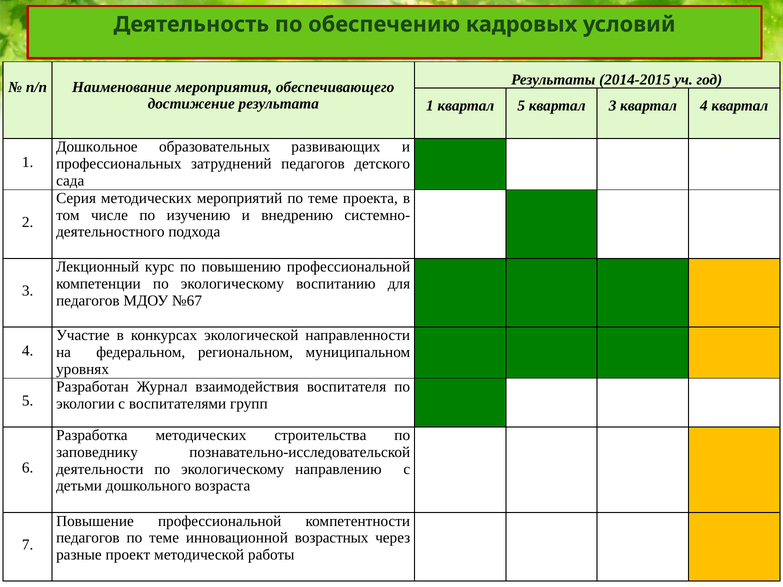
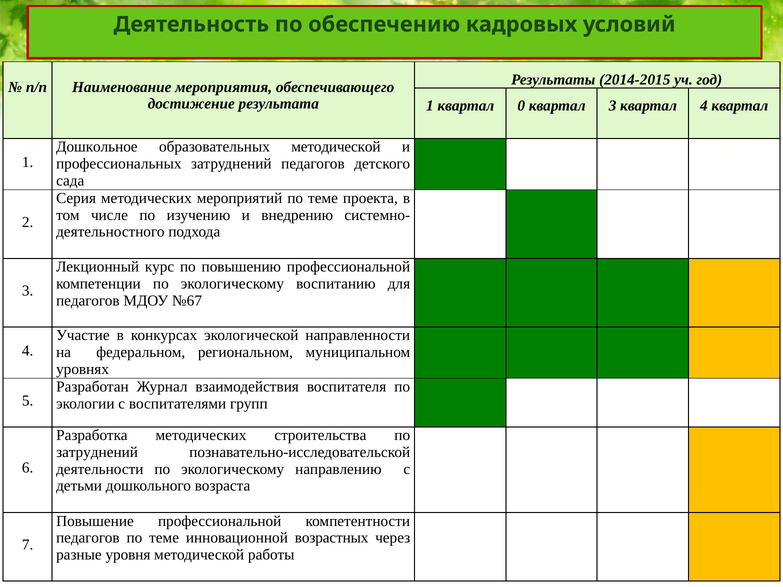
квартал 5: 5 -> 0
образовательных развивающих: развивающих -> методической
заповеднику at (97, 452): заповеднику -> затруднений
проект: проект -> уровня
